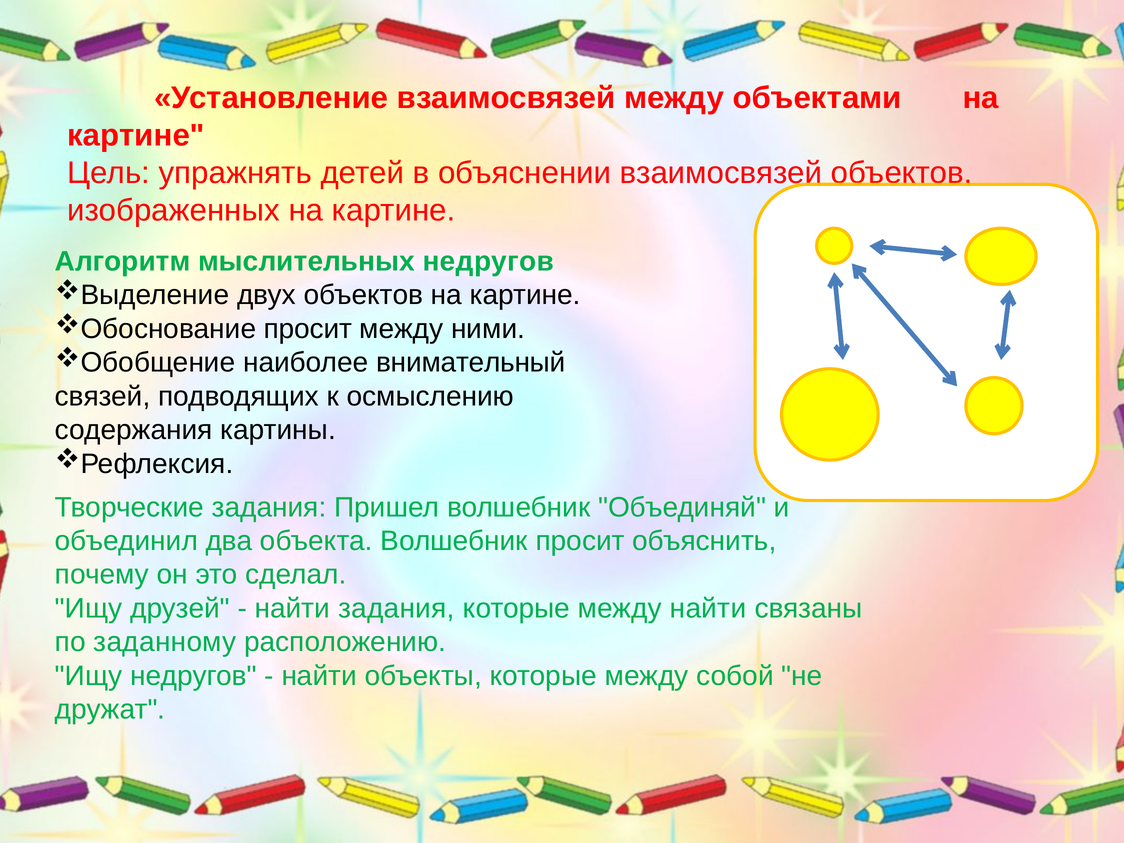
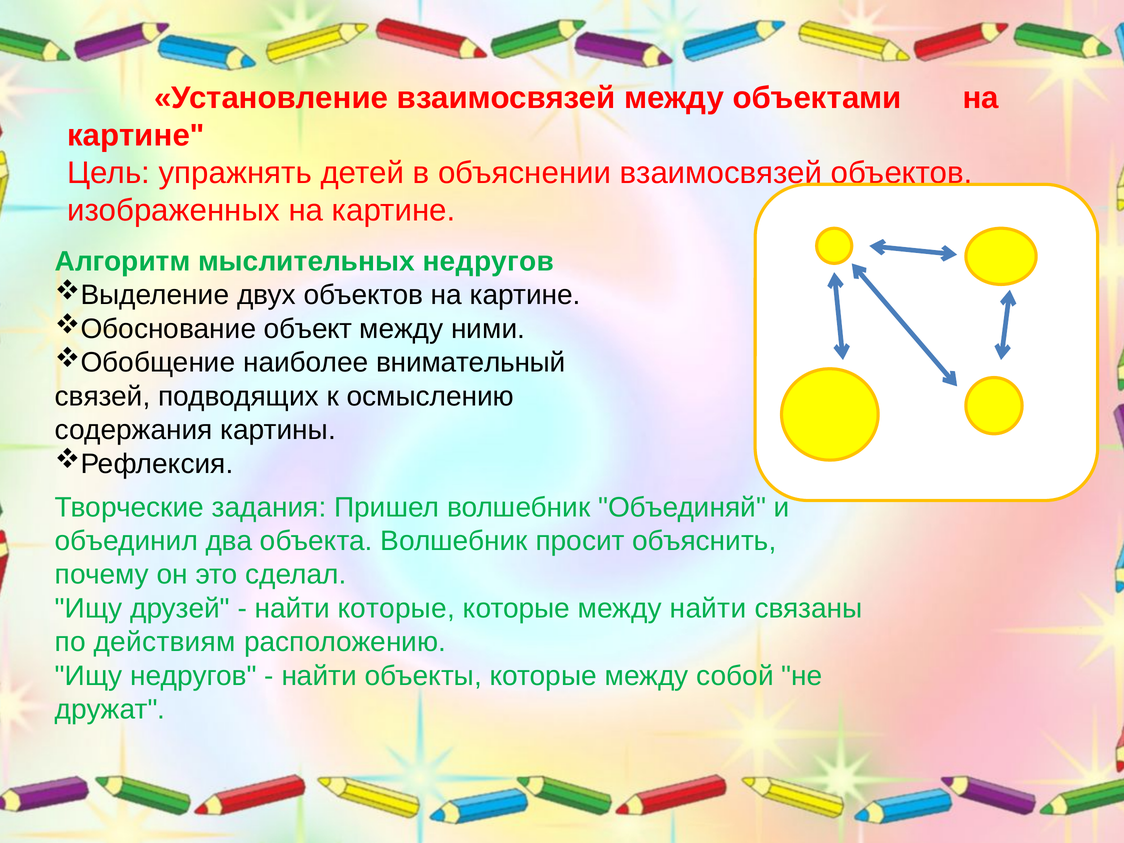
просит at (308, 329): просит -> объект
найти задания: задания -> которые
заданному: заданному -> действиям
